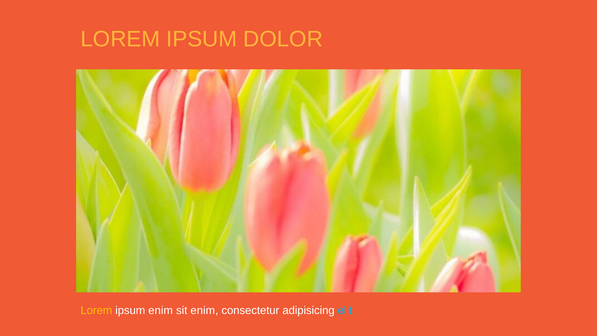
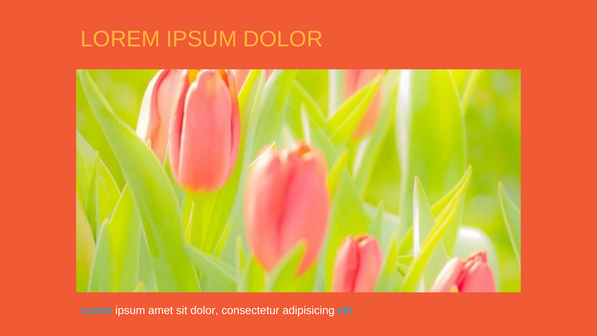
Lorem at (96, 310) colour: yellow -> light blue
ipsum enim: enim -> amet
sit enim: enim -> dolor
